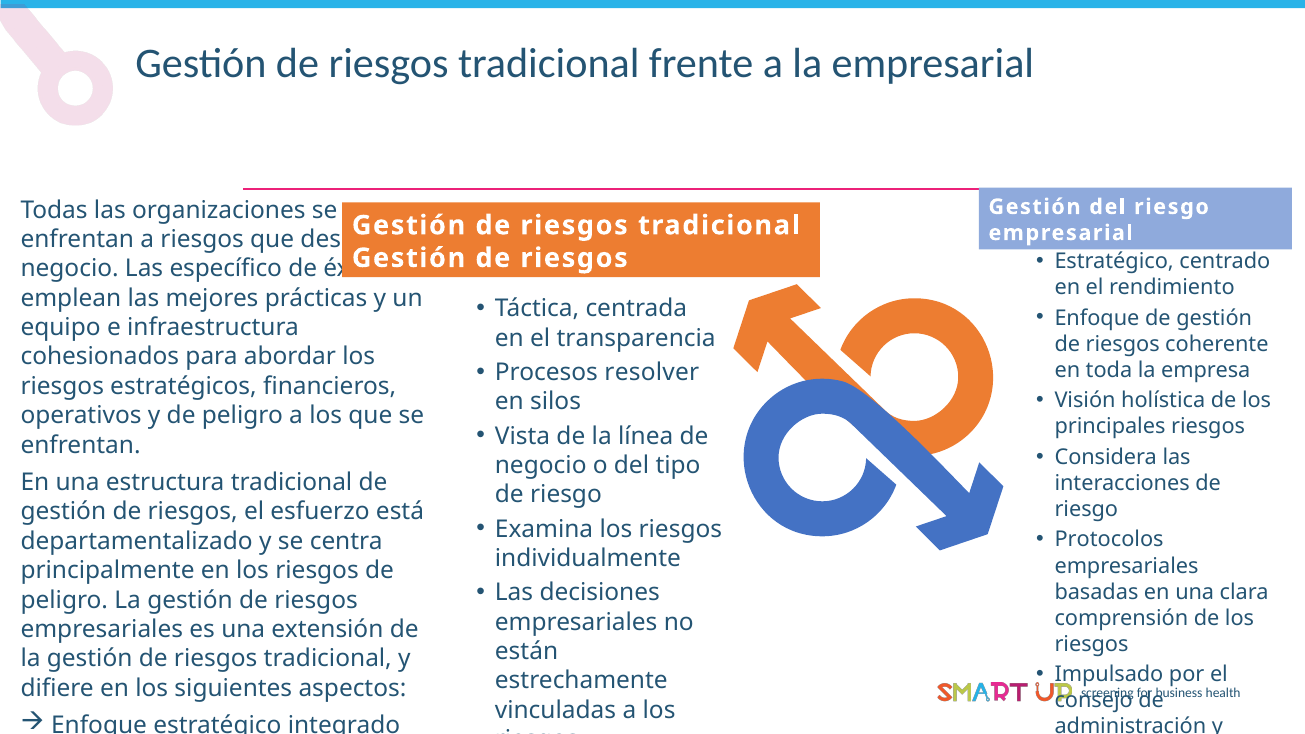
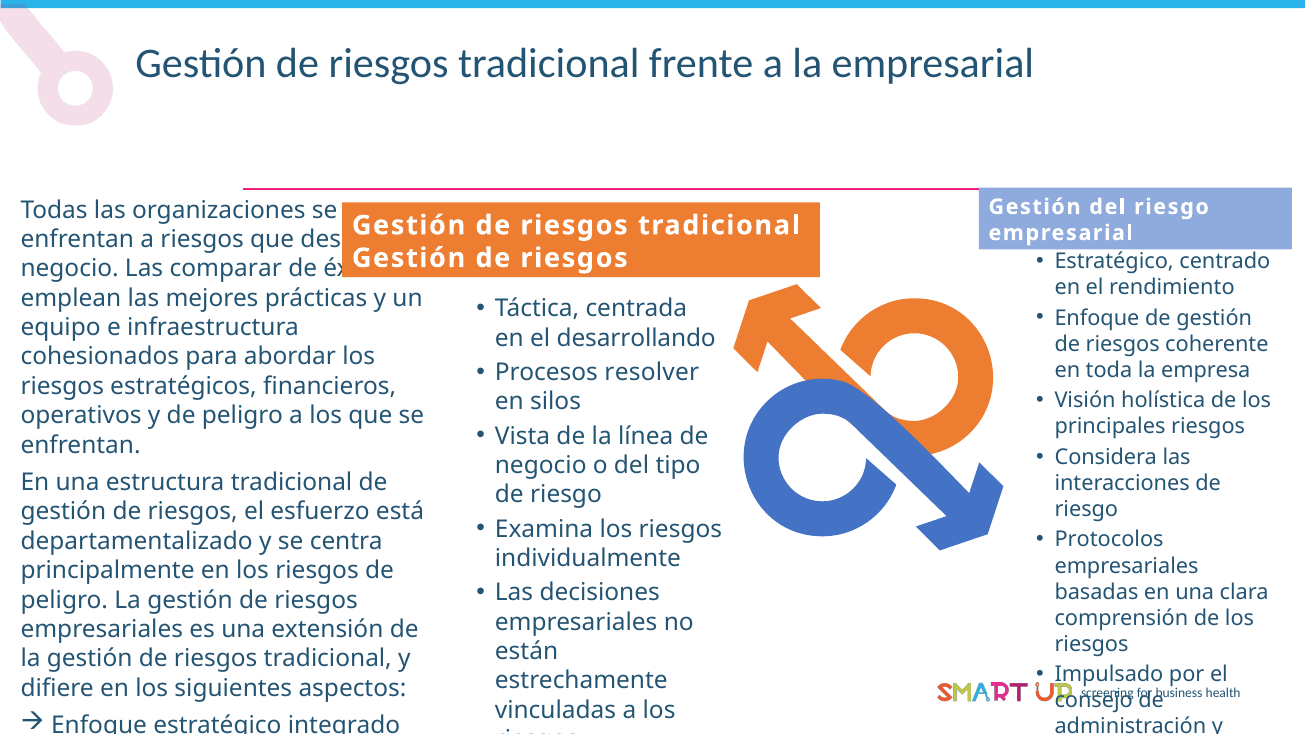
específico: específico -> comparar
transparencia: transparencia -> desarrollando
